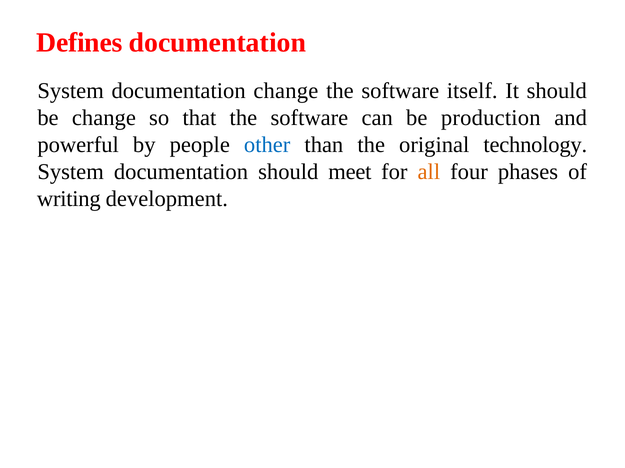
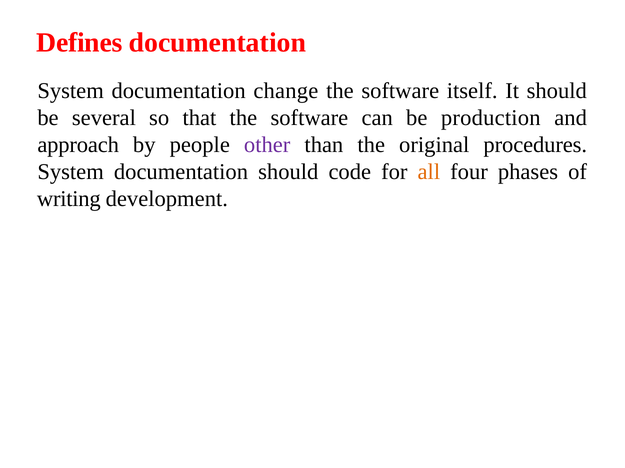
be change: change -> several
powerful: powerful -> approach
other colour: blue -> purple
technology: technology -> procedures
meet: meet -> code
